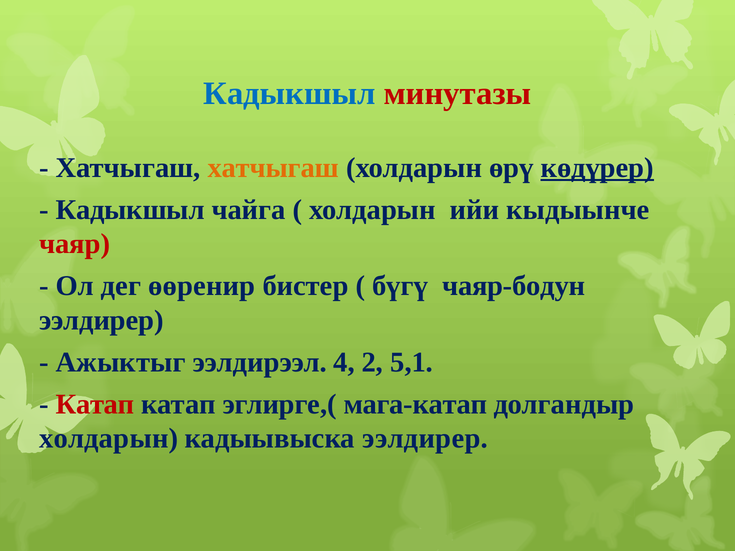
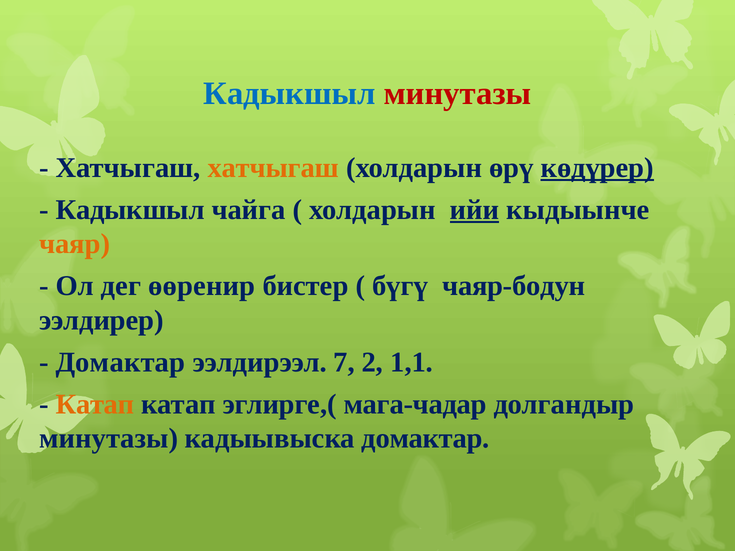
ийи underline: none -> present
чаяр colour: red -> orange
Ажыктыг at (121, 362): Ажыктыг -> Домактар
4: 4 -> 7
5,1: 5,1 -> 1,1
Катап at (95, 404) colour: red -> orange
мага-катап: мага-катап -> мага-чадар
холдарын at (109, 439): холдарын -> минутазы
кадыывыска ээлдирер: ээлдирер -> домактар
